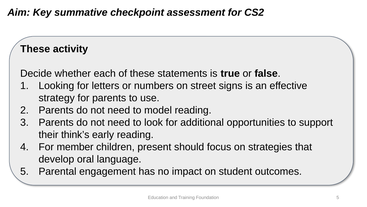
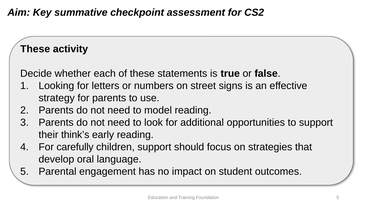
member: member -> carefully
children present: present -> support
